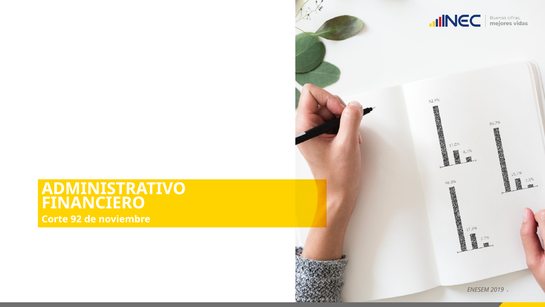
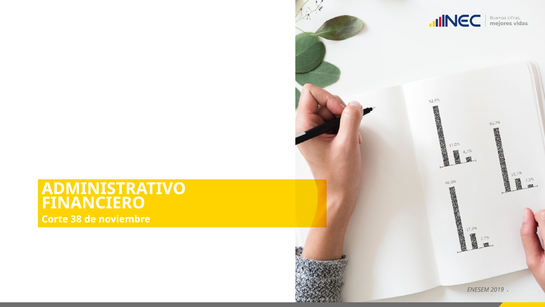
92: 92 -> 38
